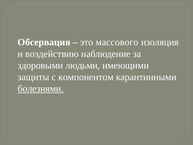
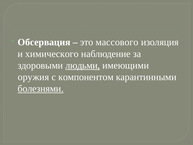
воздействию: воздействию -> химического
людьми underline: none -> present
защиты: защиты -> оружия
